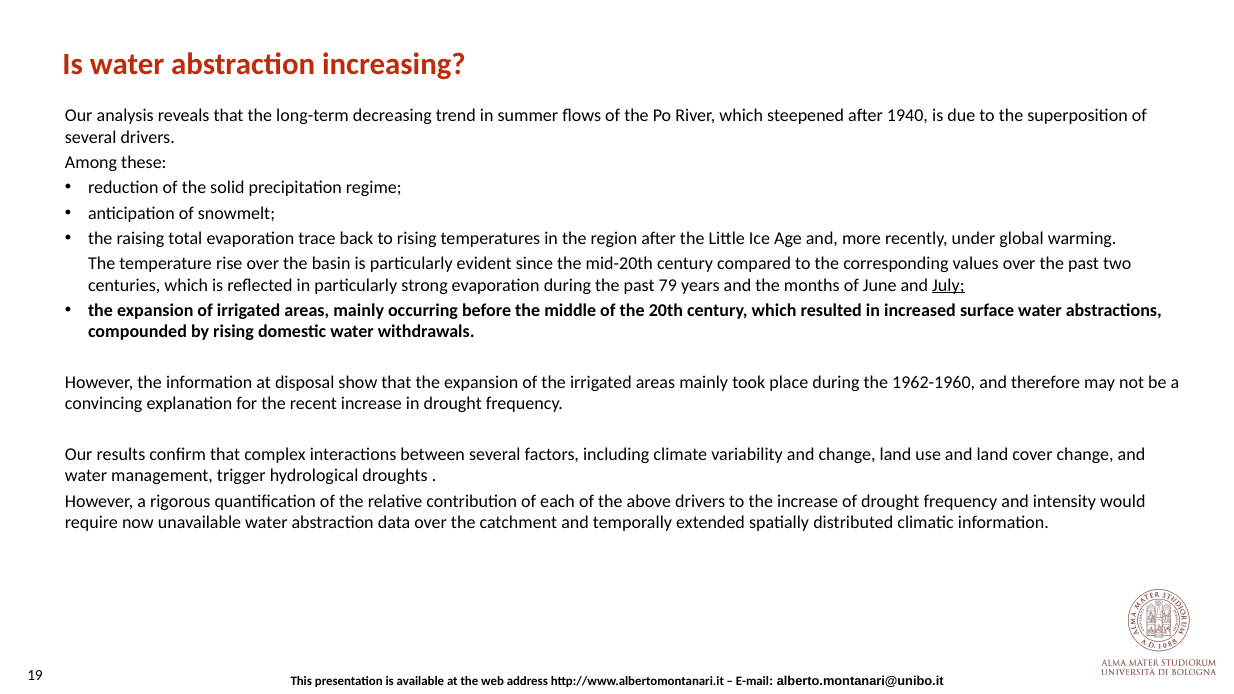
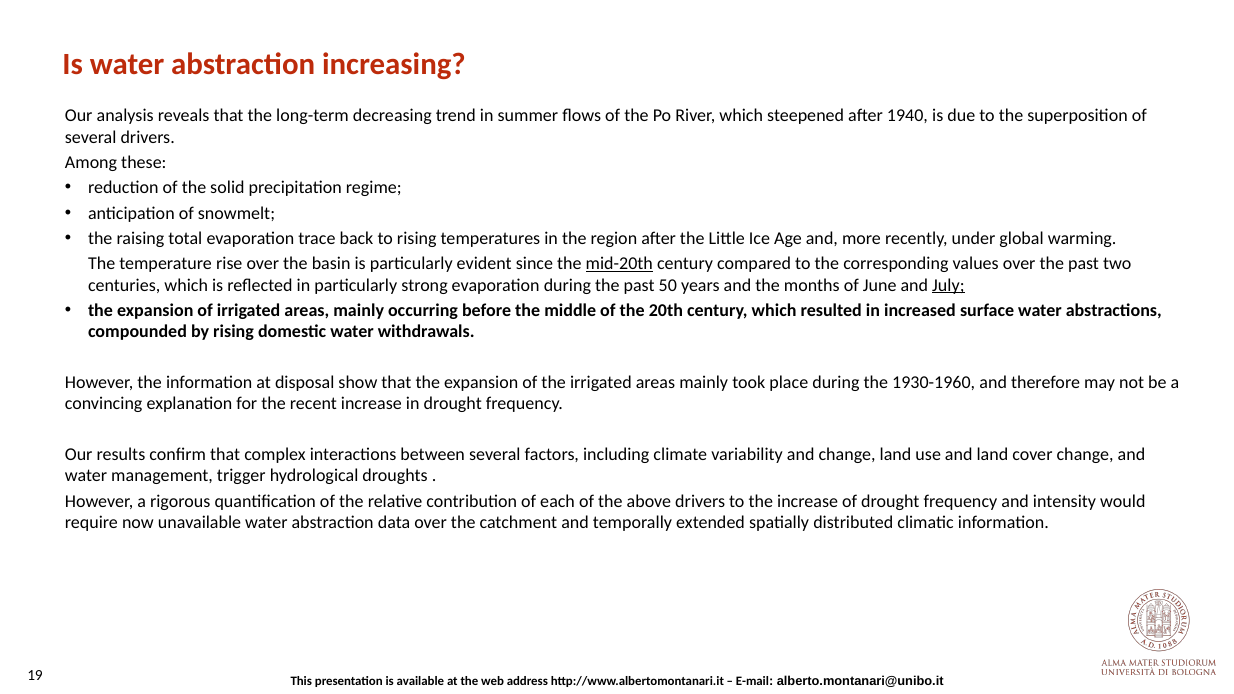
mid-20th underline: none -> present
79: 79 -> 50
1962-1960: 1962-1960 -> 1930-1960
